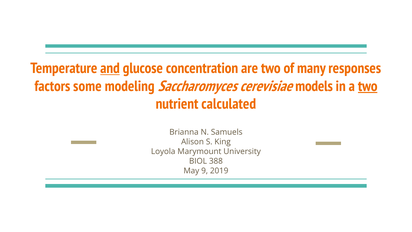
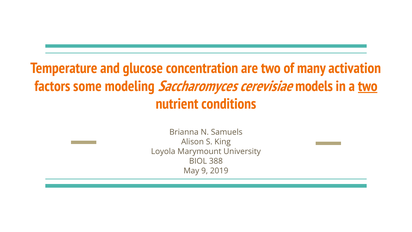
and underline: present -> none
responses: responses -> activation
calculated: calculated -> conditions
